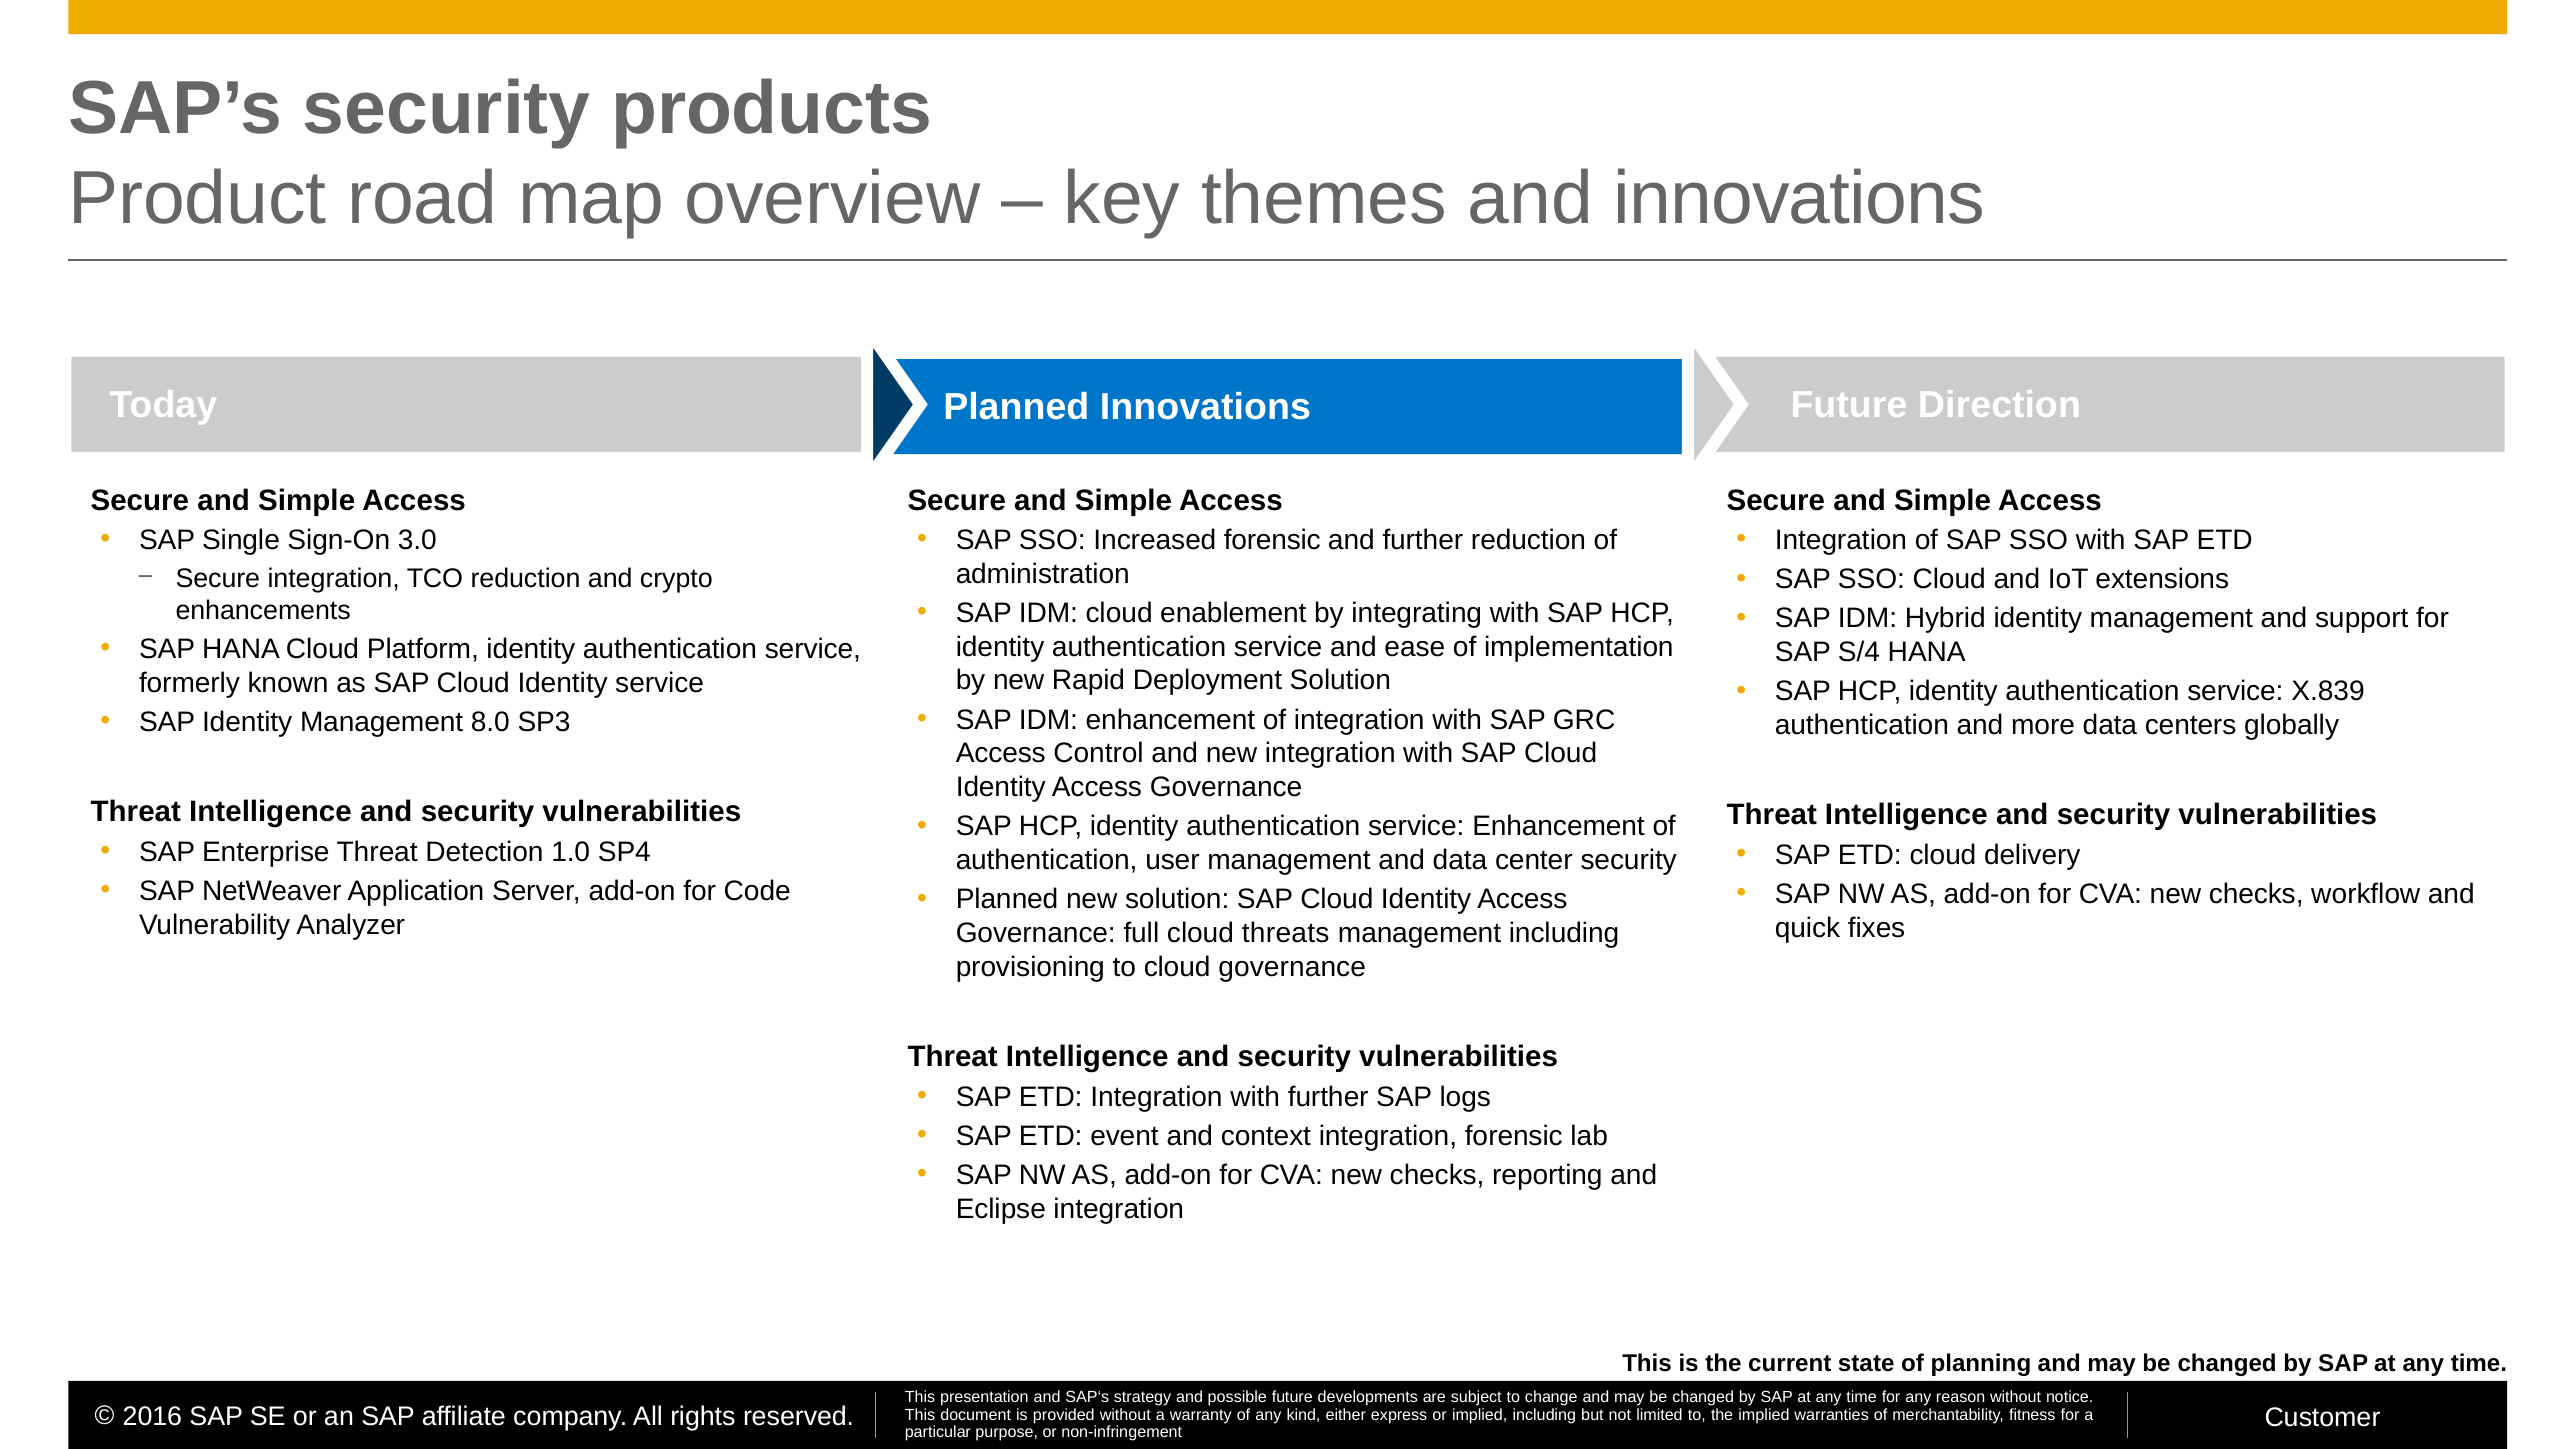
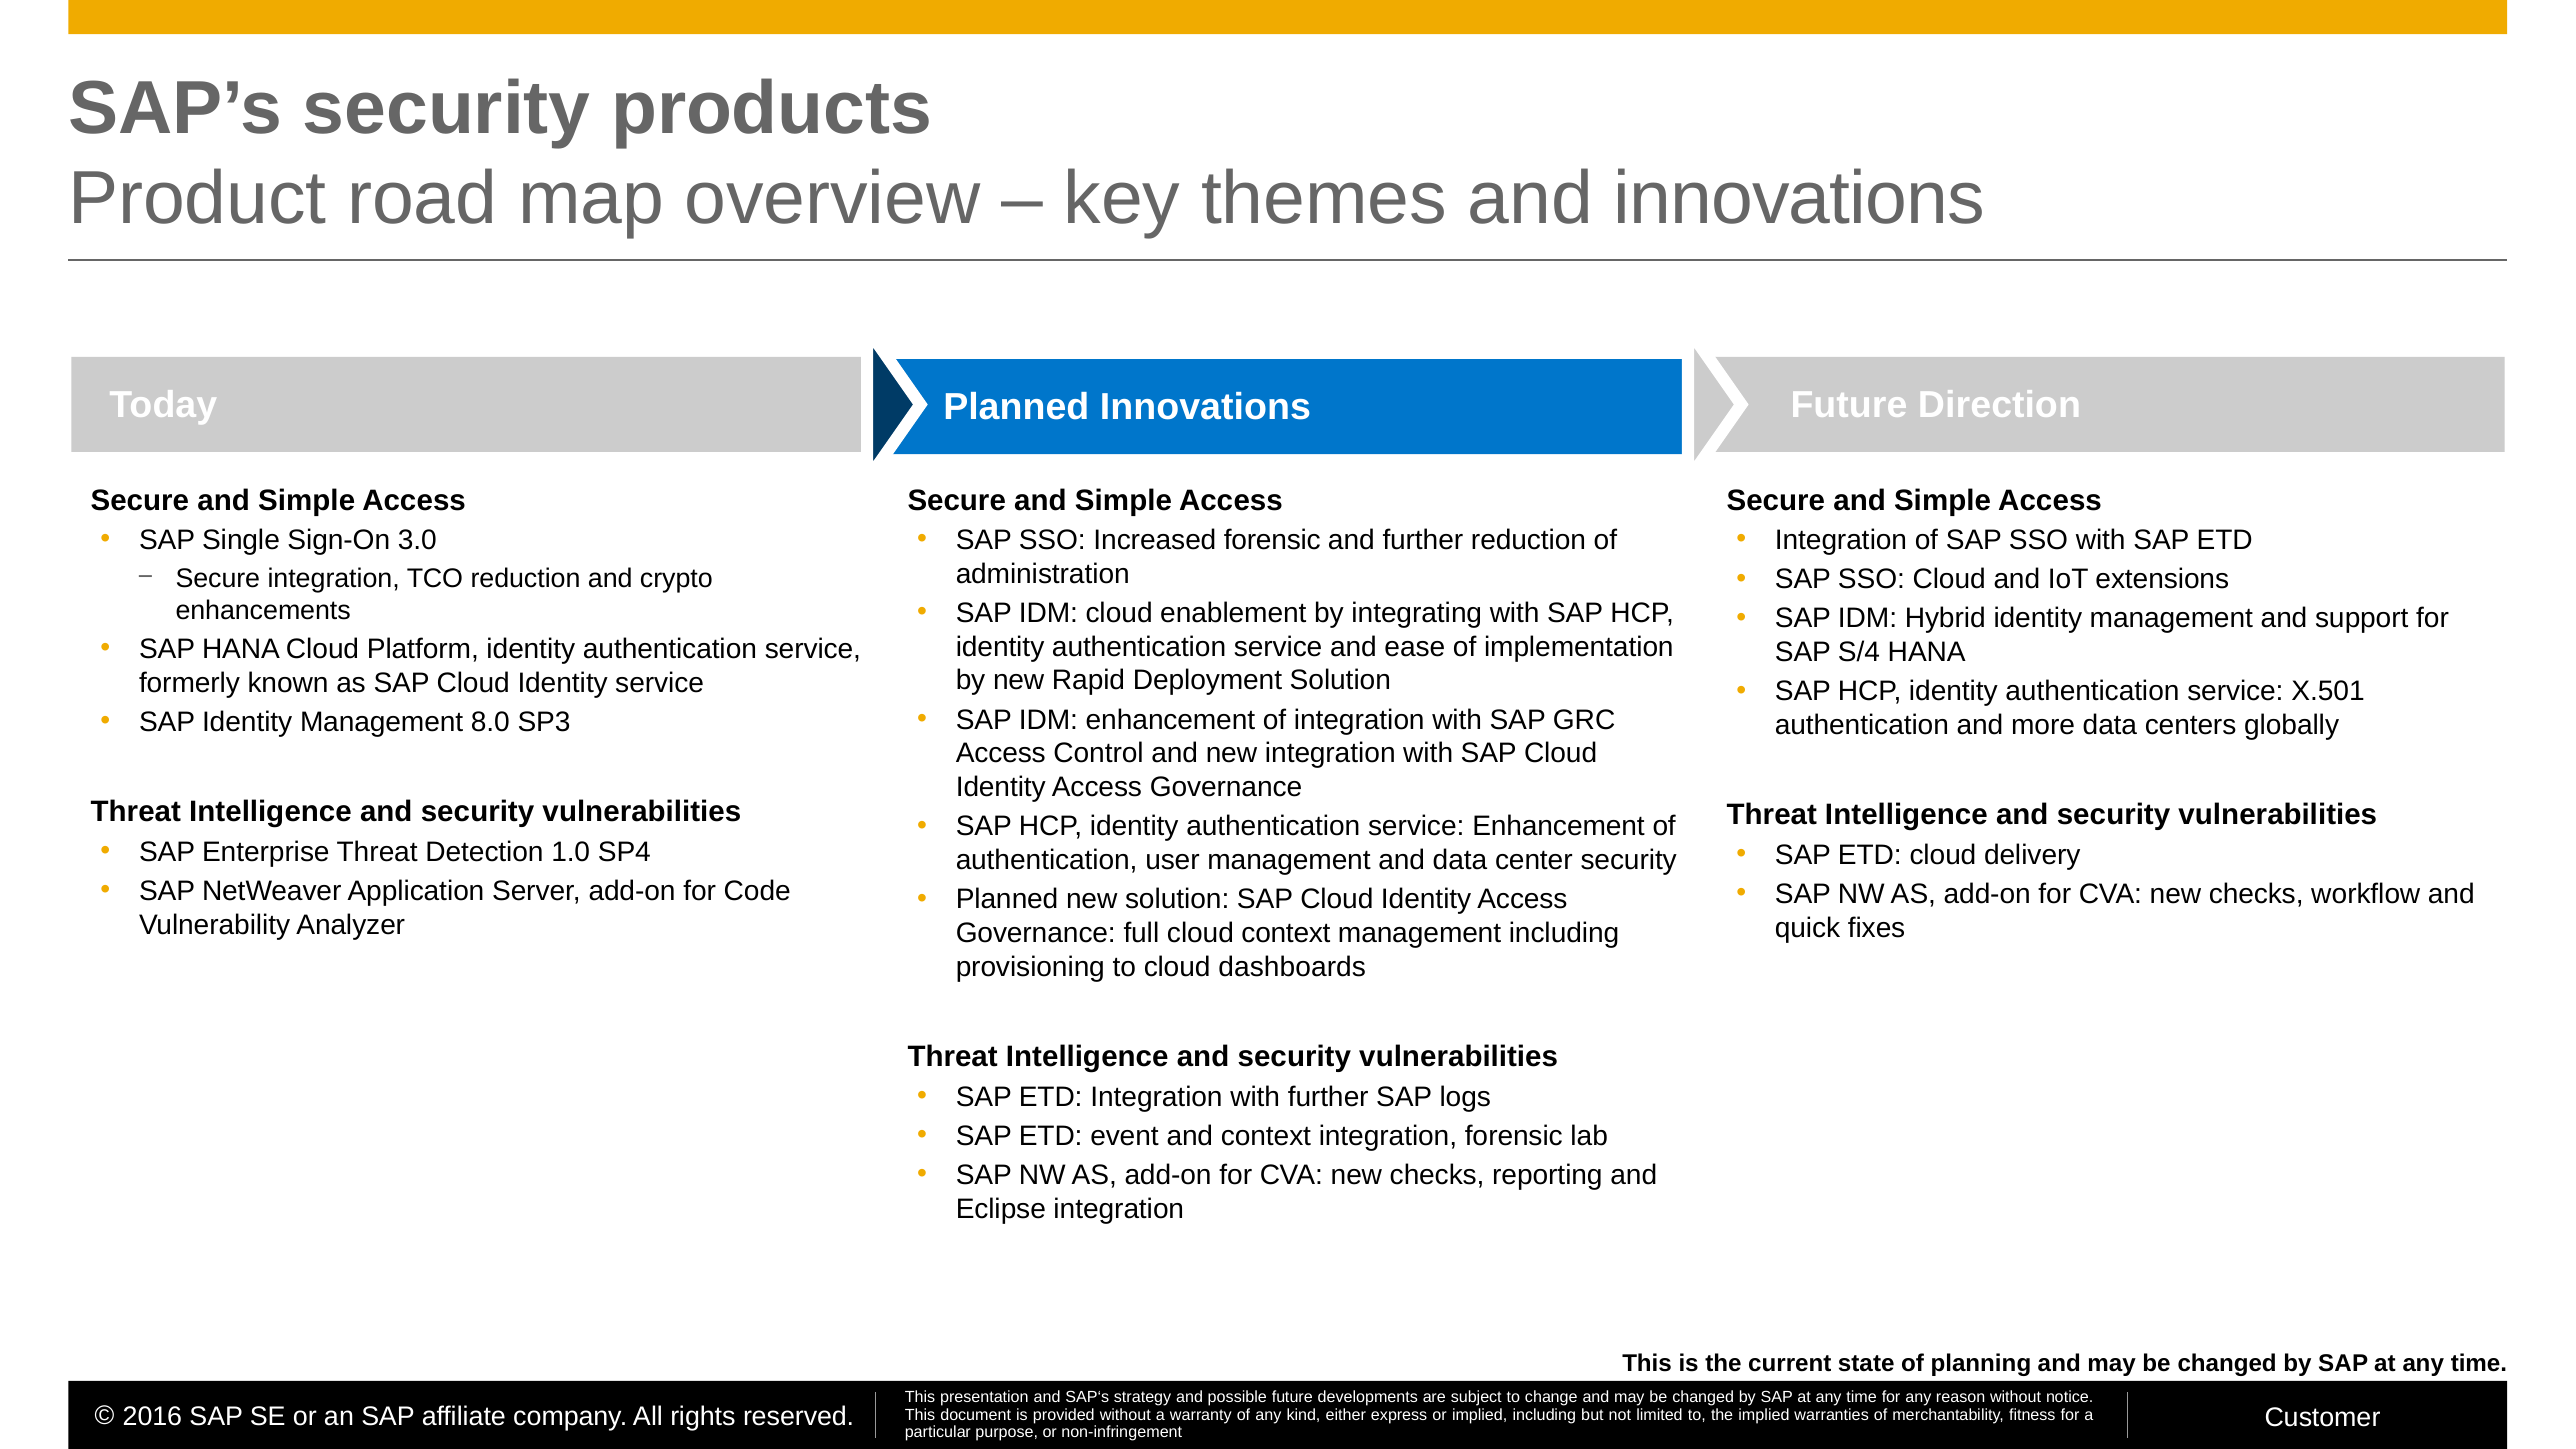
X.839: X.839 -> X.501
cloud threats: threats -> context
cloud governance: governance -> dashboards
